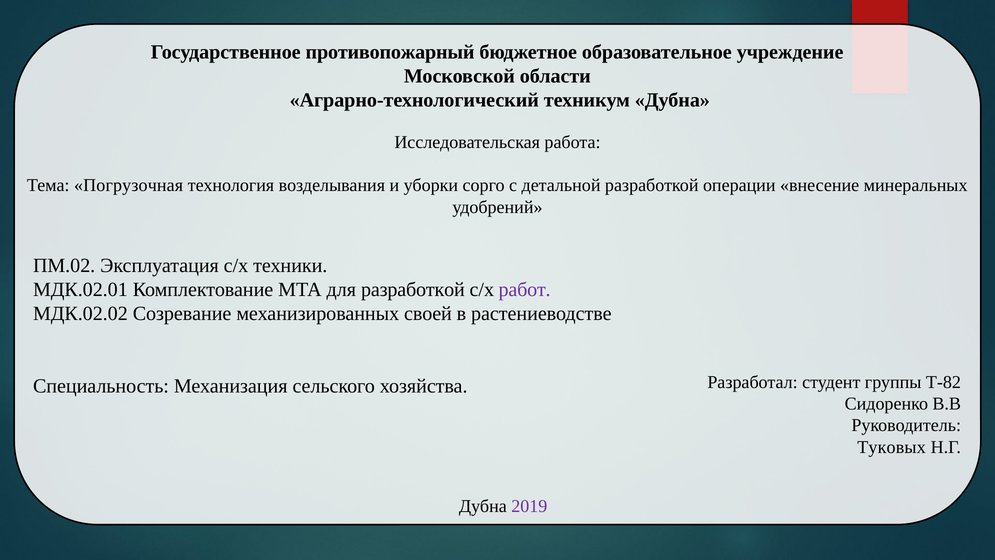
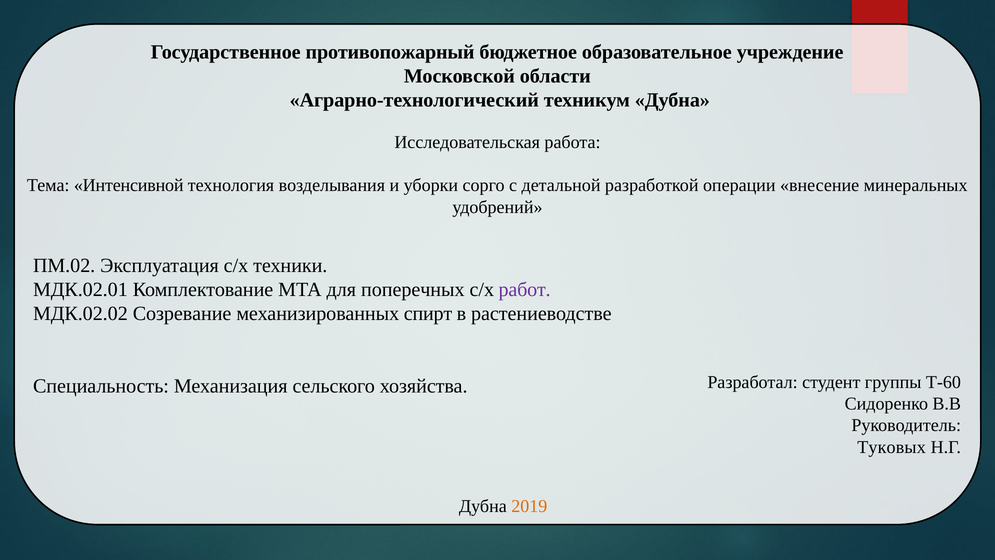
Погрузочная: Погрузочная -> Интенсивной
для разработкой: разработкой -> поперечных
своей: своей -> спирт
Т-82: Т-82 -> Т-60
2019 colour: purple -> orange
